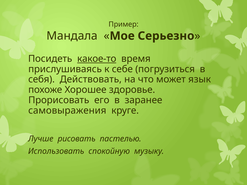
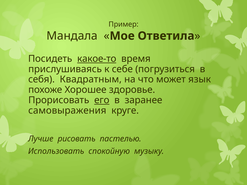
Серьезно: Серьезно -> Ответила
Действовать: Действовать -> Квадратным
его underline: none -> present
